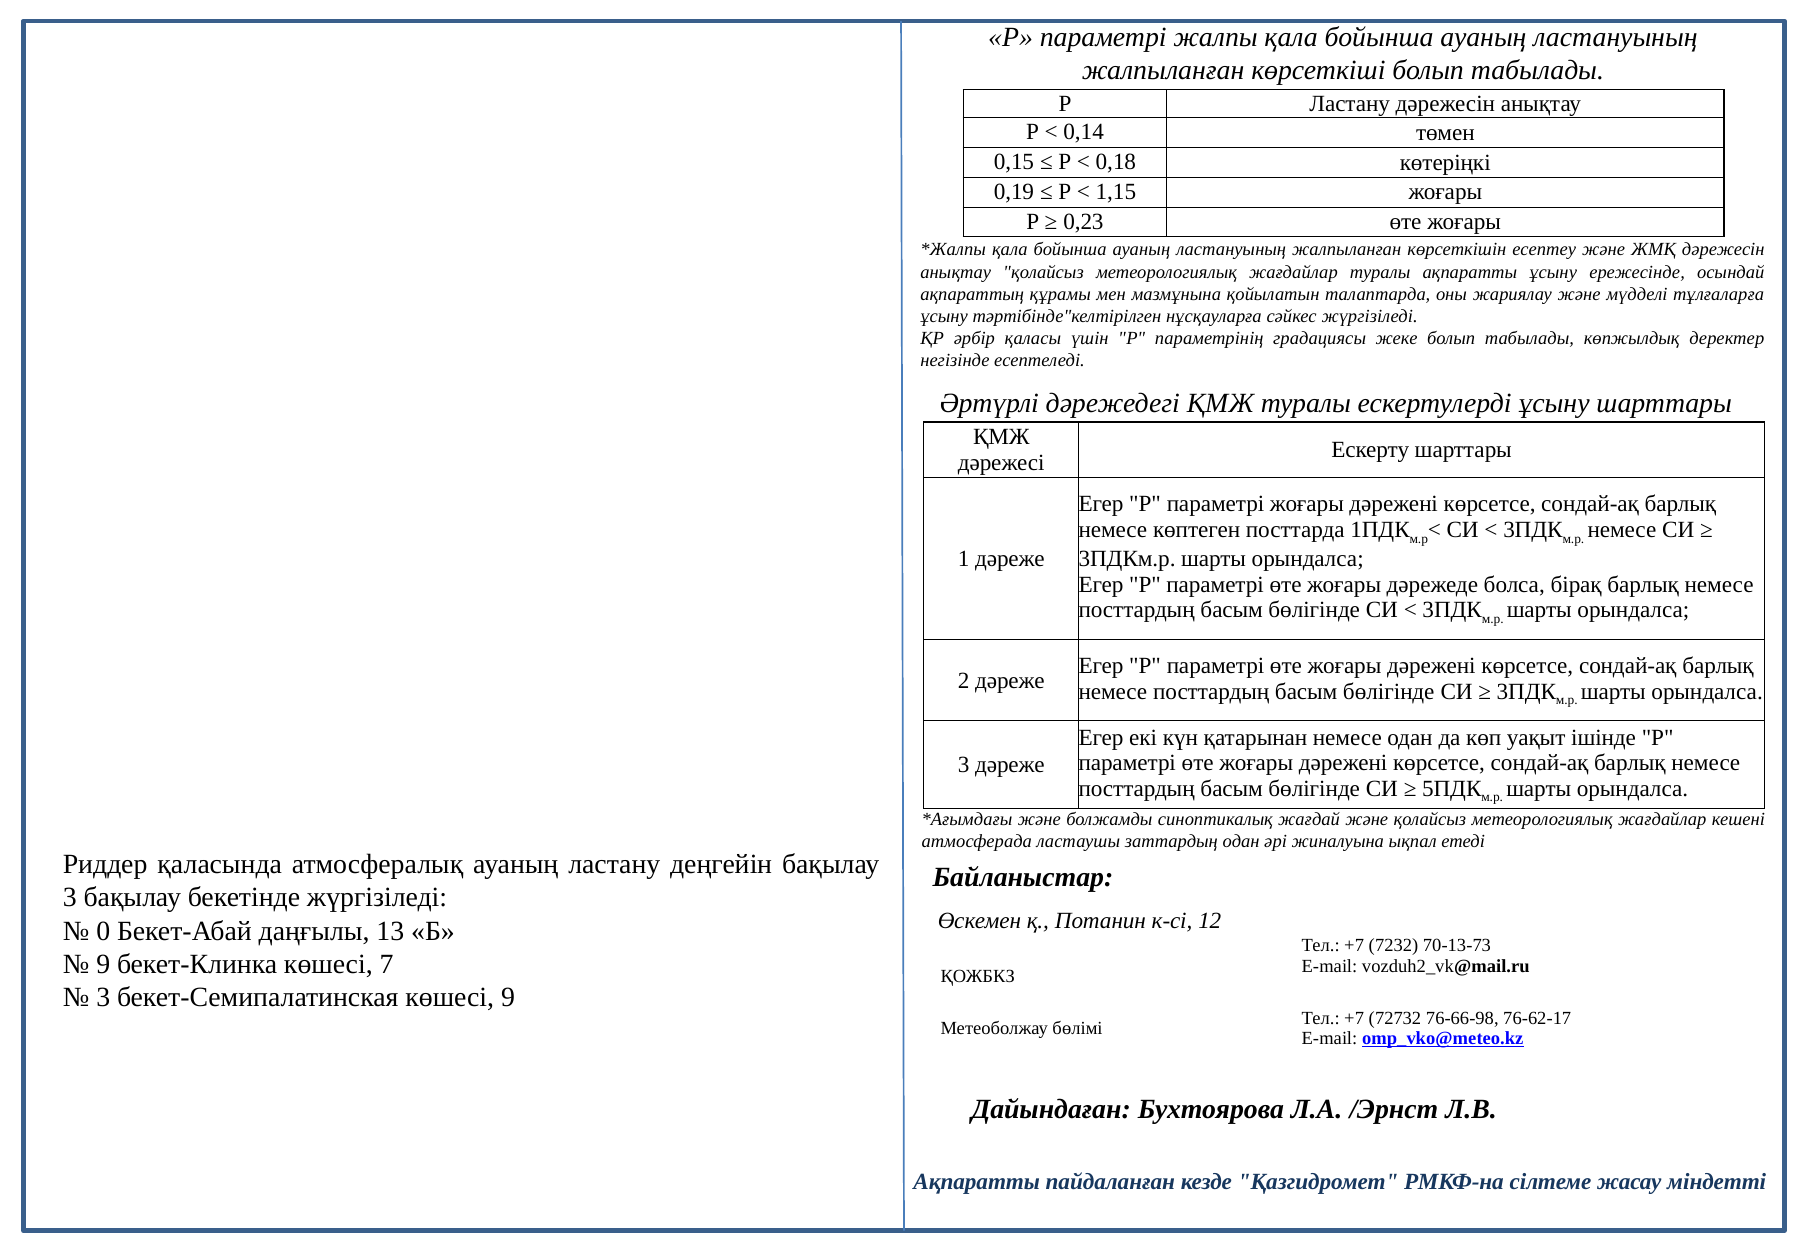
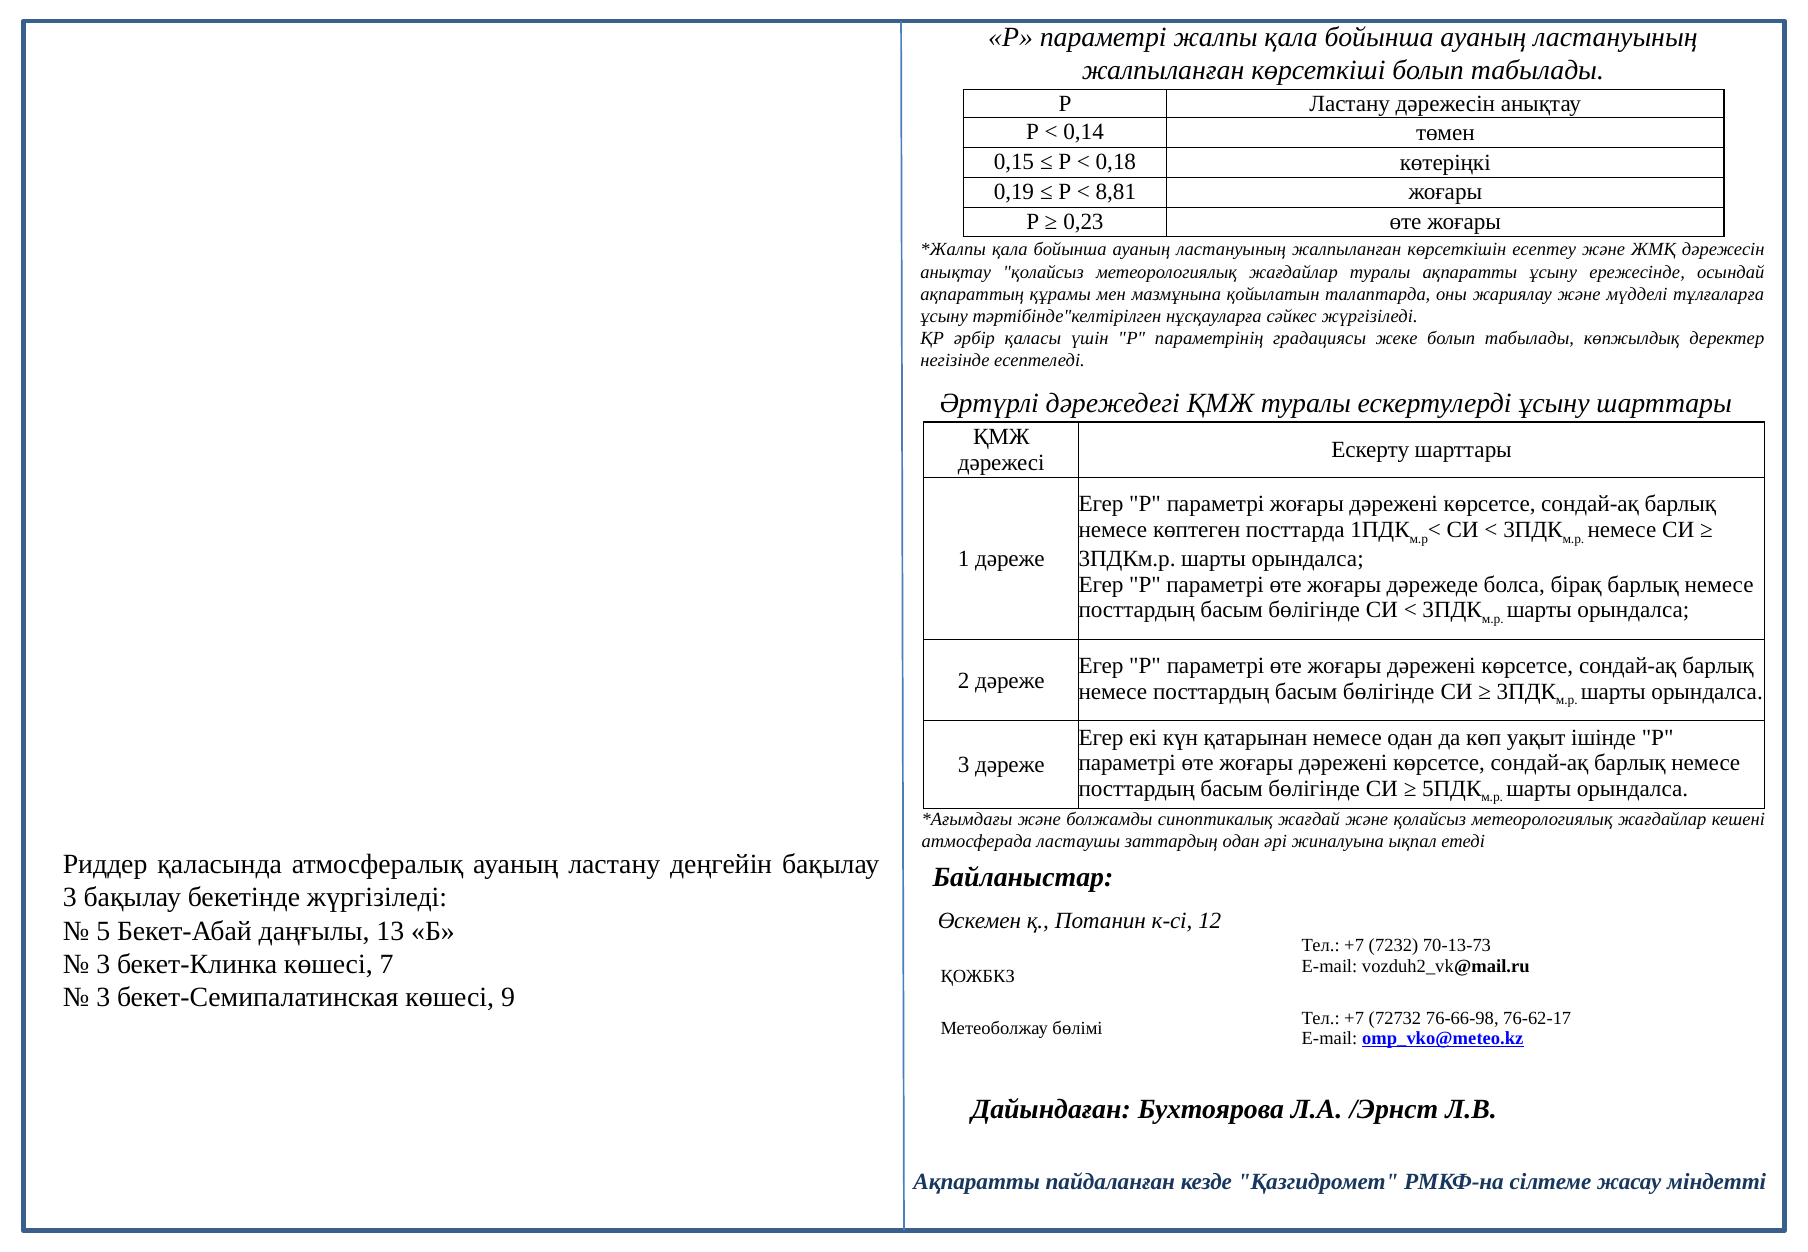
1,15: 1,15 -> 8,81
0: 0 -> 5
9 at (103, 964): 9 -> 3
